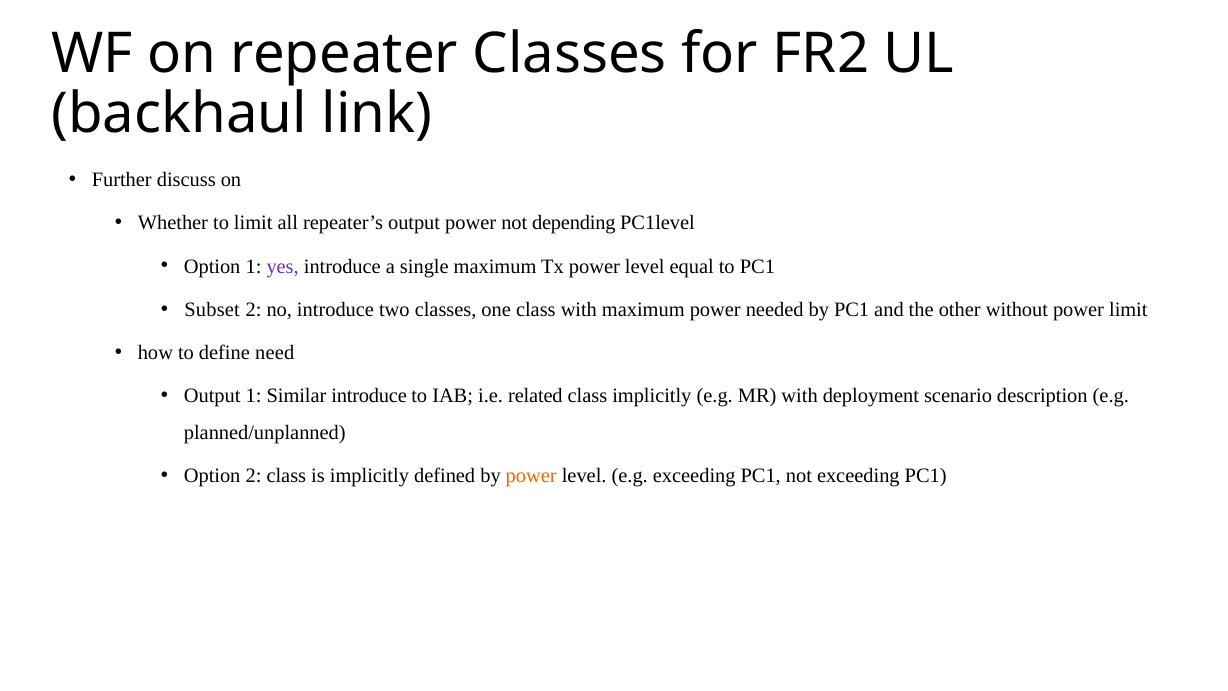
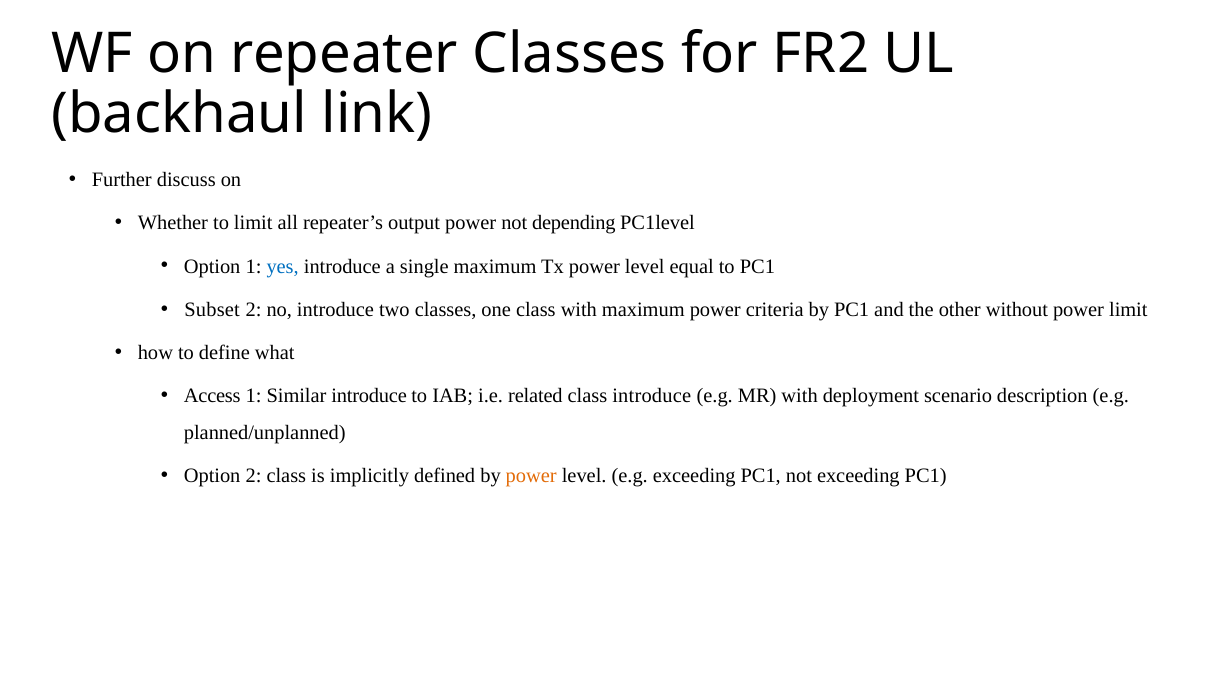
yes colour: purple -> blue
needed: needed -> criteria
need: need -> what
Output at (212, 396): Output -> Access
class implicitly: implicitly -> introduce
